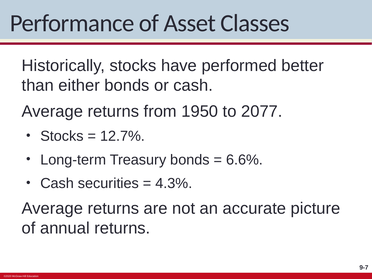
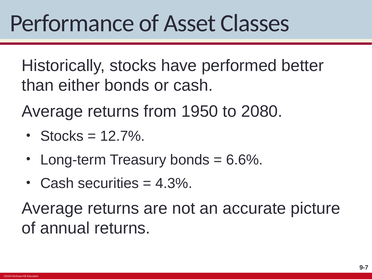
2077: 2077 -> 2080
